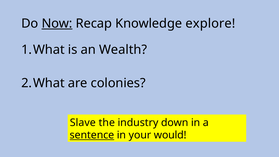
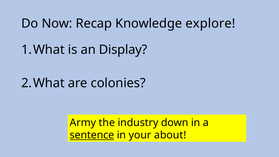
Now underline: present -> none
Wealth: Wealth -> Display
Slave: Slave -> Army
would: would -> about
